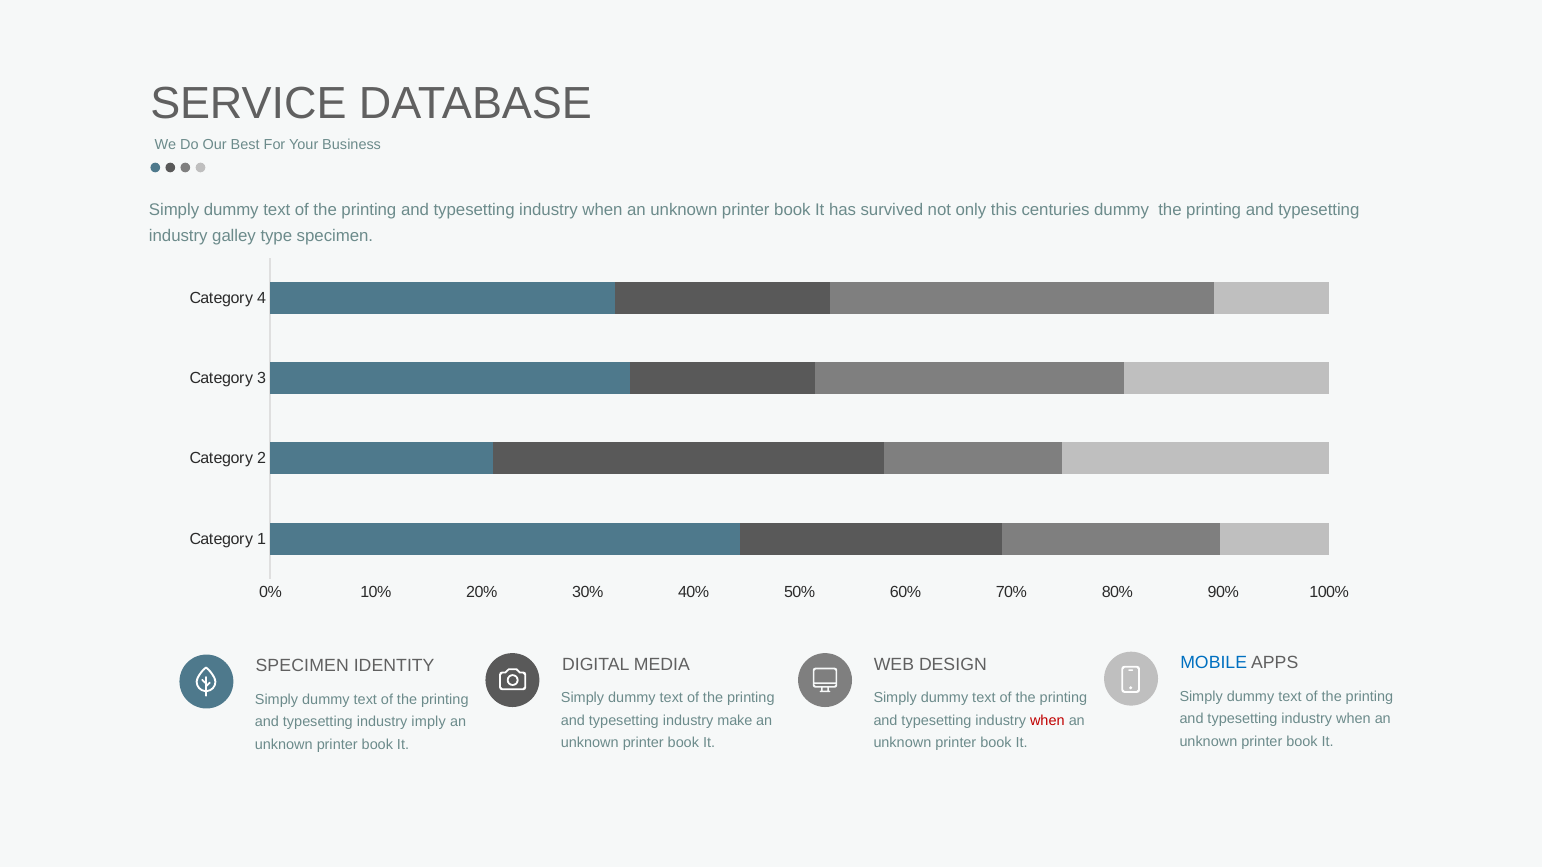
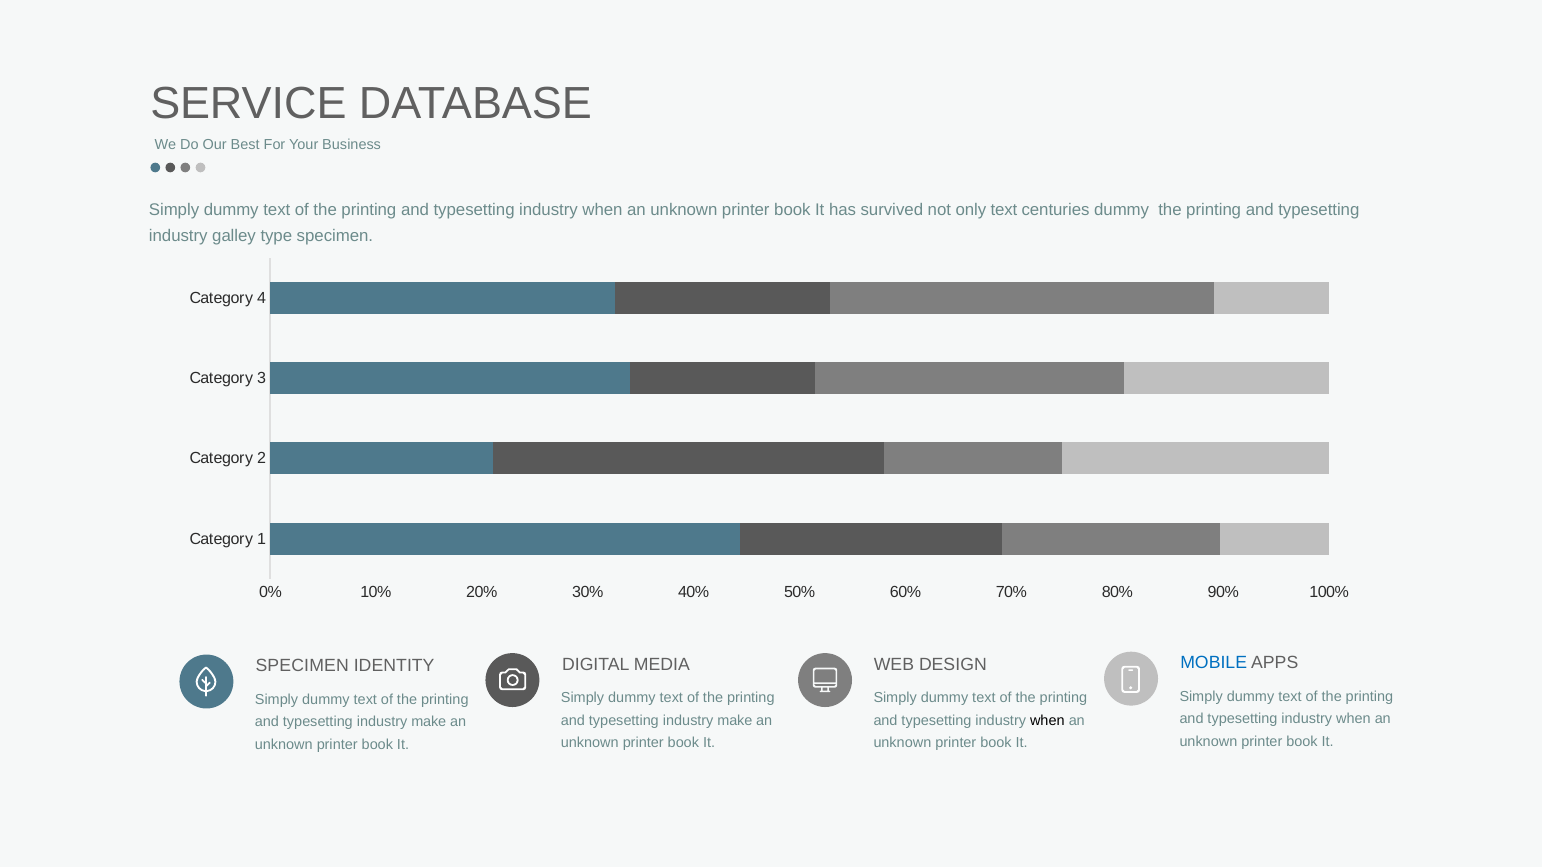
only this: this -> text
when at (1047, 721) colour: red -> black
imply at (429, 722): imply -> make
